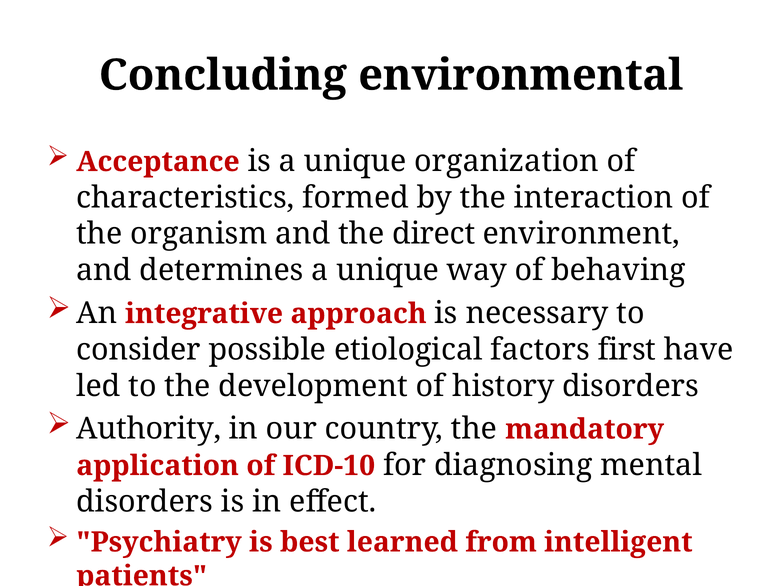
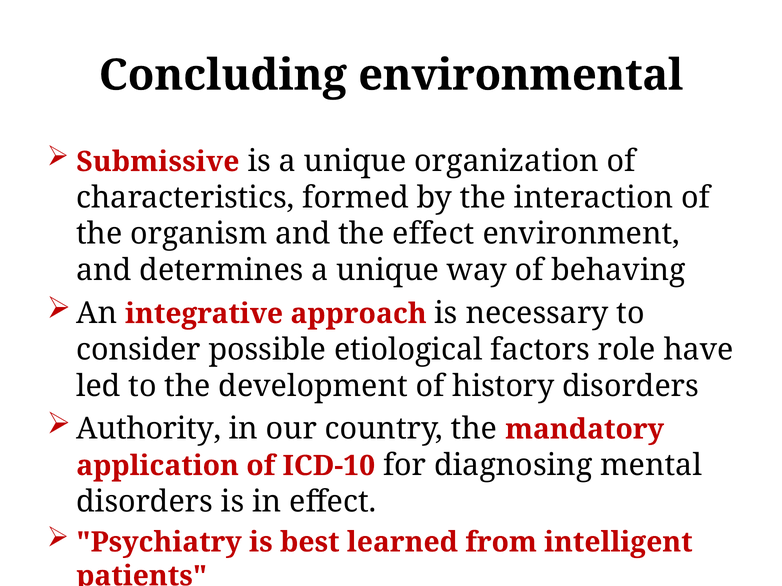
Acceptance: Acceptance -> Submissive
the direct: direct -> effect
first: first -> role
